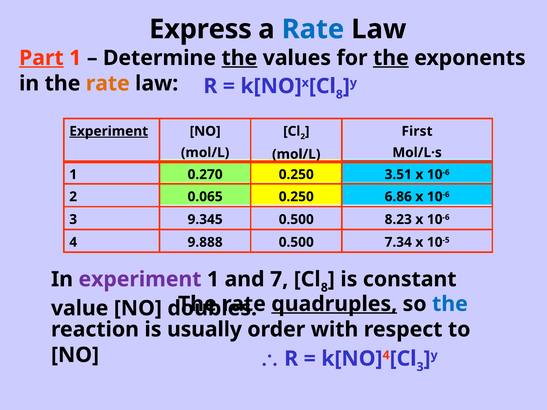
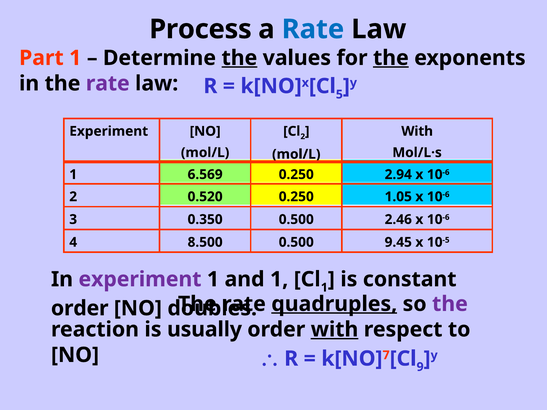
Express: Express -> Process
Part underline: present -> none
rate at (108, 83) colour: orange -> purple
8 at (339, 94): 8 -> 5
Experiment at (109, 131) underline: present -> none
First at (417, 131): First -> With
0.270: 0.270 -> 6.569
3.51: 3.51 -> 2.94
0.065: 0.065 -> 0.520
6.86: 6.86 -> 1.05
9.345: 9.345 -> 0.350
8.23: 8.23 -> 2.46
9.888: 9.888 -> 8.500
7.34: 7.34 -> 9.45
and 7: 7 -> 1
8 at (324, 288): 8 -> 1
the at (450, 304) colour: blue -> purple
value at (80, 308): value -> order
with at (335, 330) underline: none -> present
4 at (386, 355): 4 -> 7
3 at (420, 367): 3 -> 9
